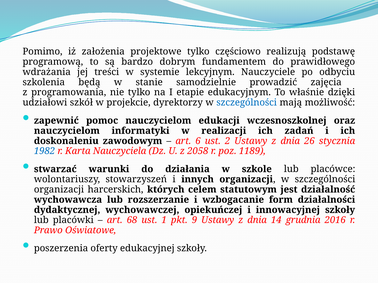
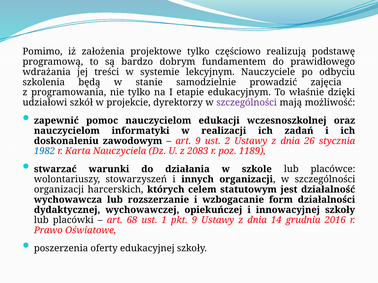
szczególności at (247, 103) colour: blue -> purple
art 6: 6 -> 9
2058: 2058 -> 2083
